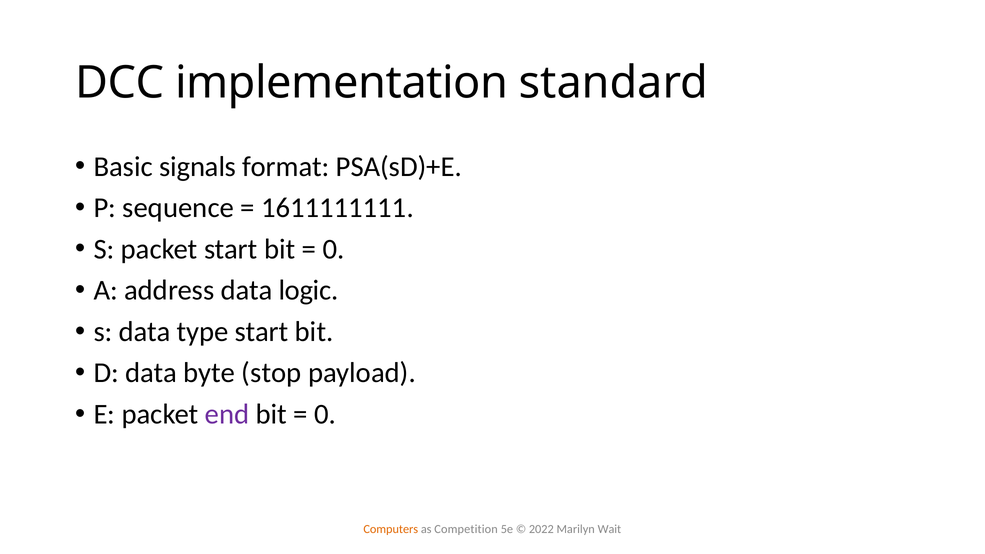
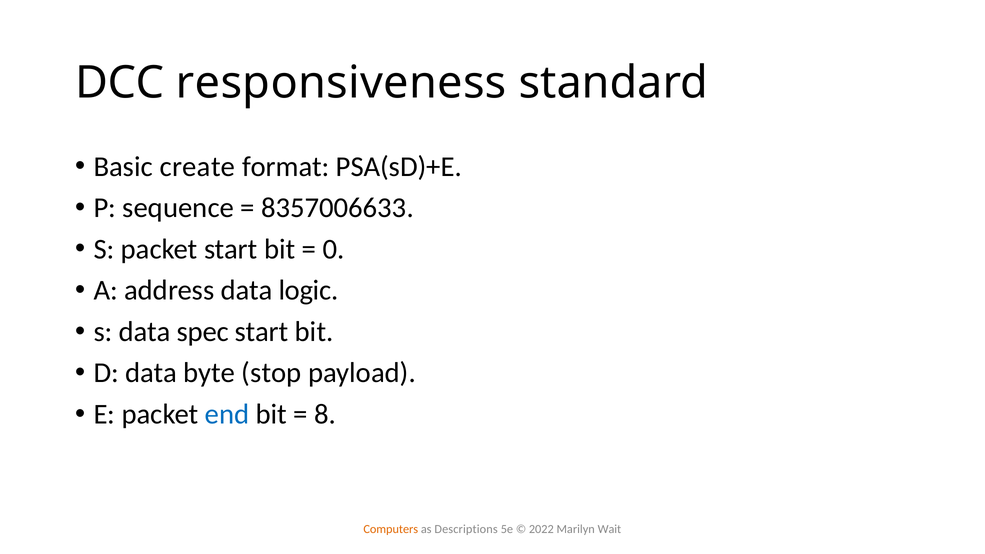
implementation: implementation -> responsiveness
signals: signals -> create
1611111111: 1611111111 -> 8357006633
type: type -> spec
end colour: purple -> blue
0 at (325, 414): 0 -> 8
Competition: Competition -> Descriptions
